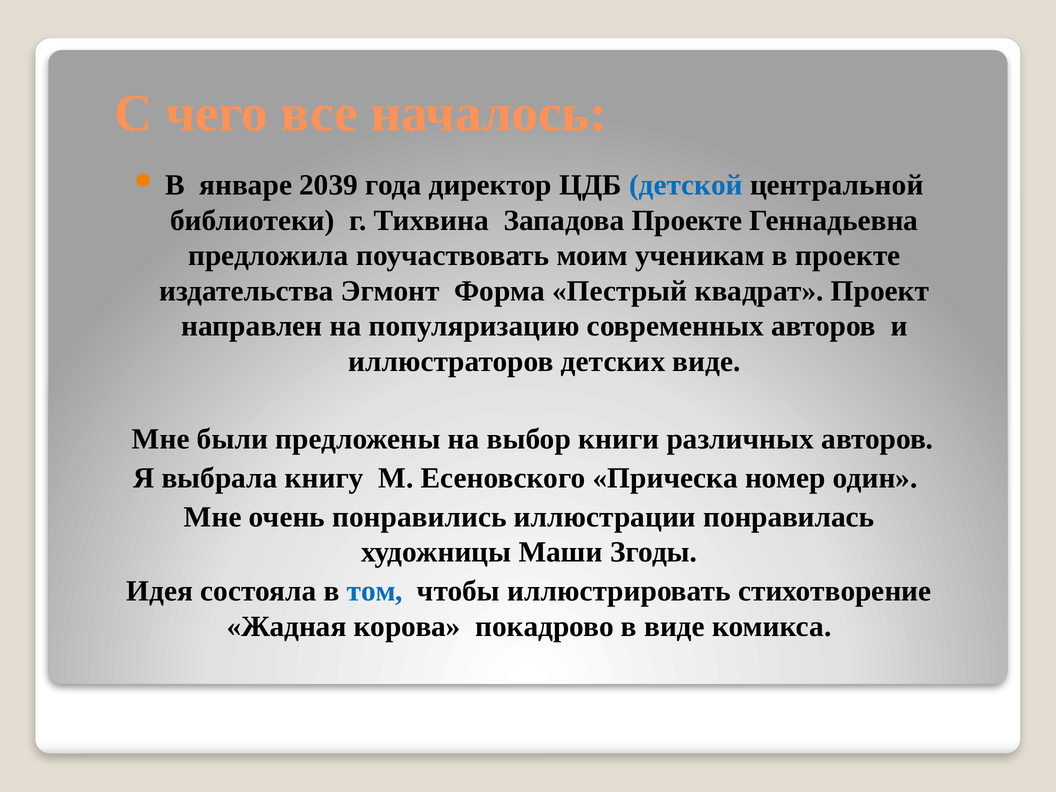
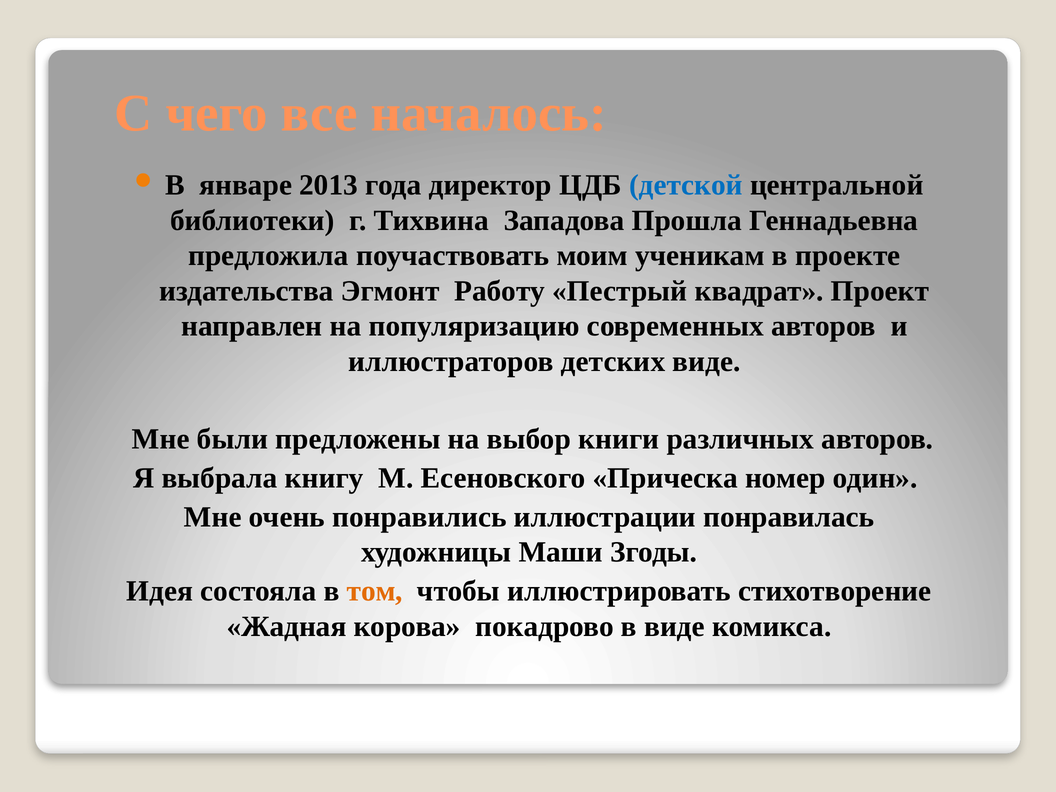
2039: 2039 -> 2013
Западова Проекте: Проекте -> Прошла
Форма: Форма -> Работу
том colour: blue -> orange
